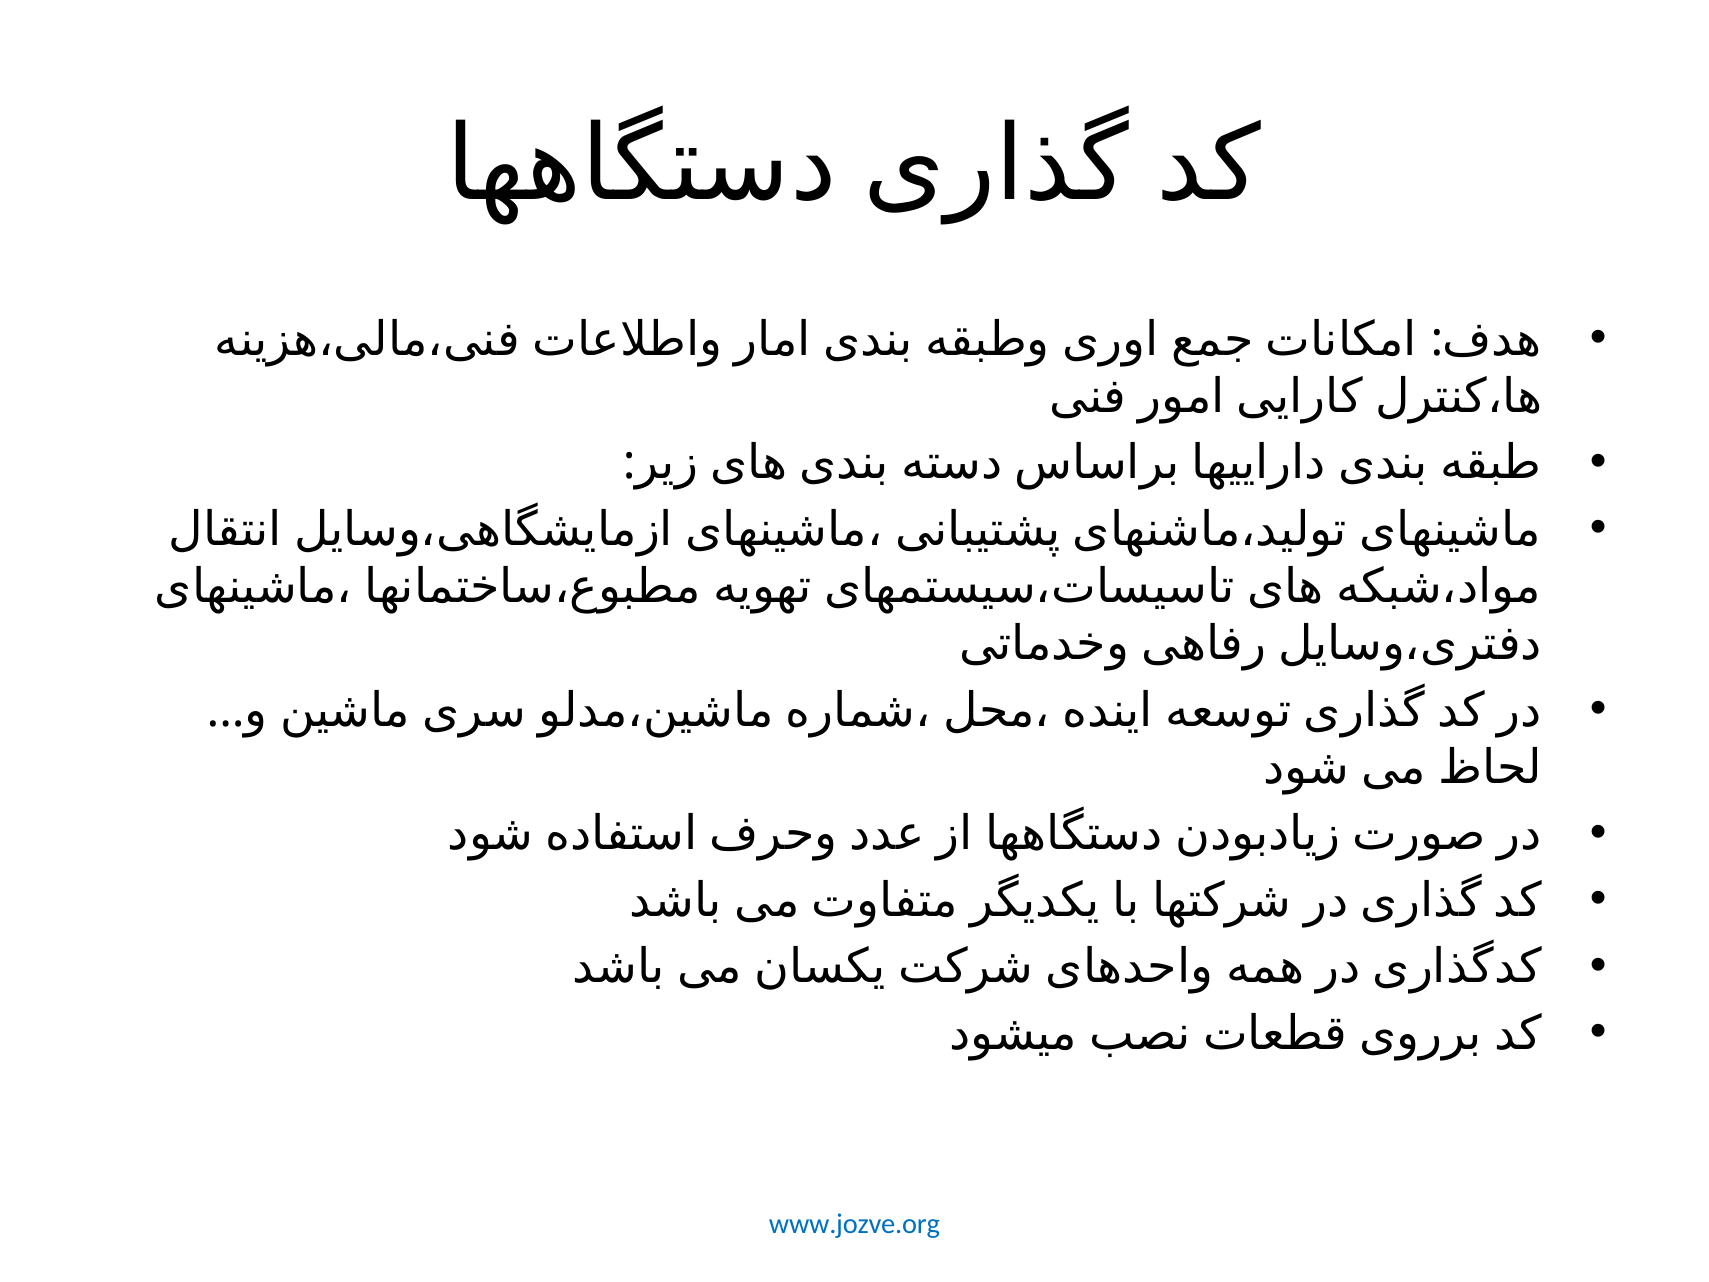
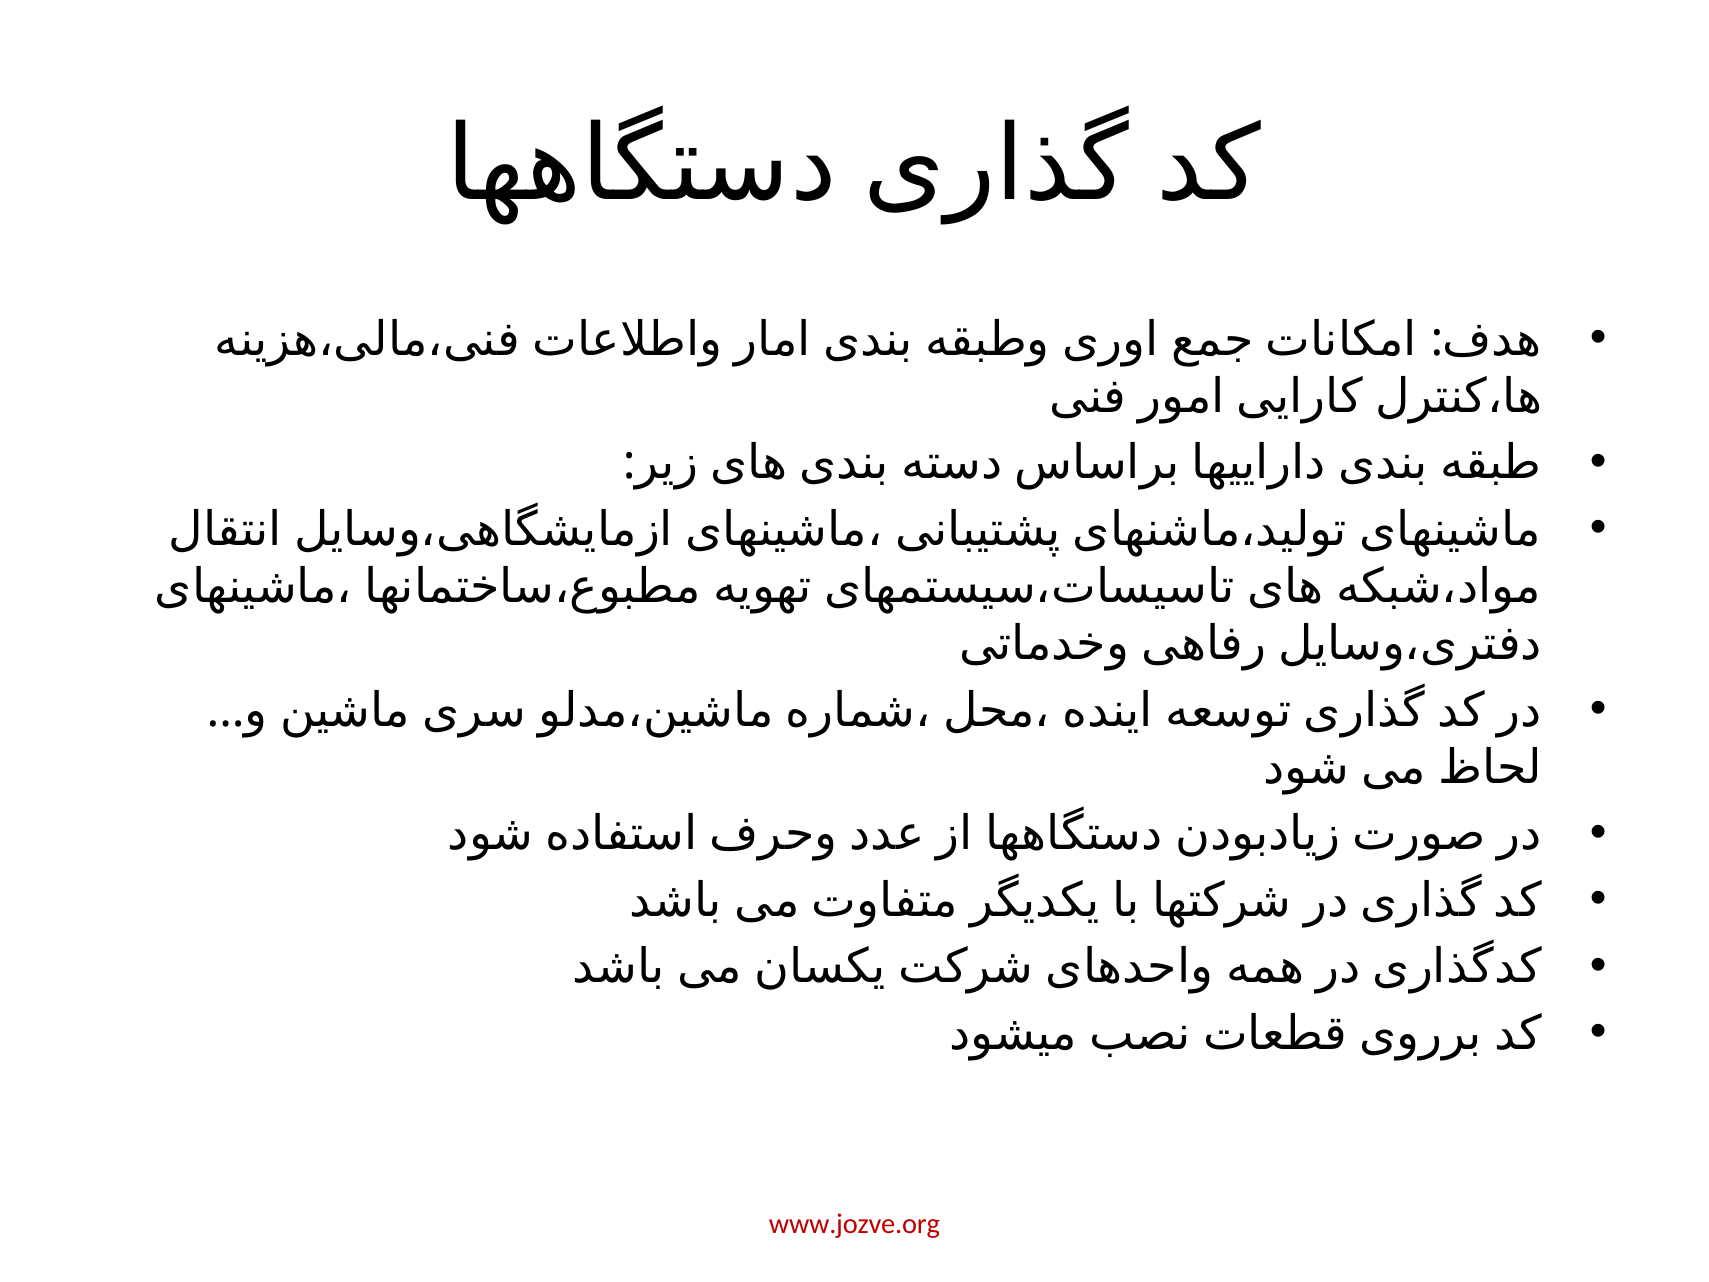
www.jozve.org colour: blue -> red
